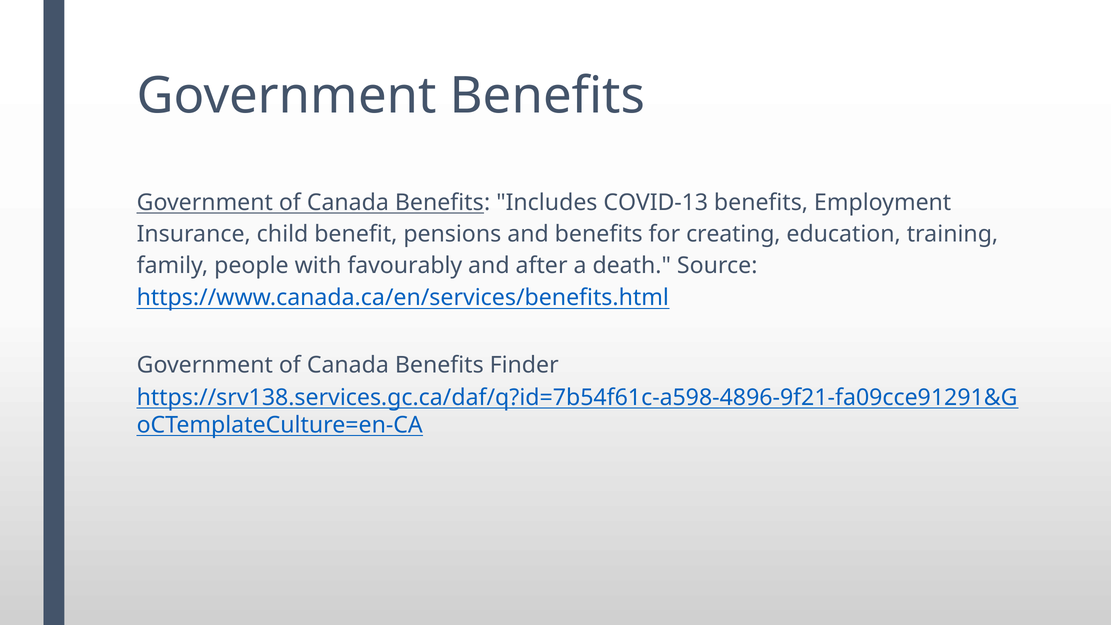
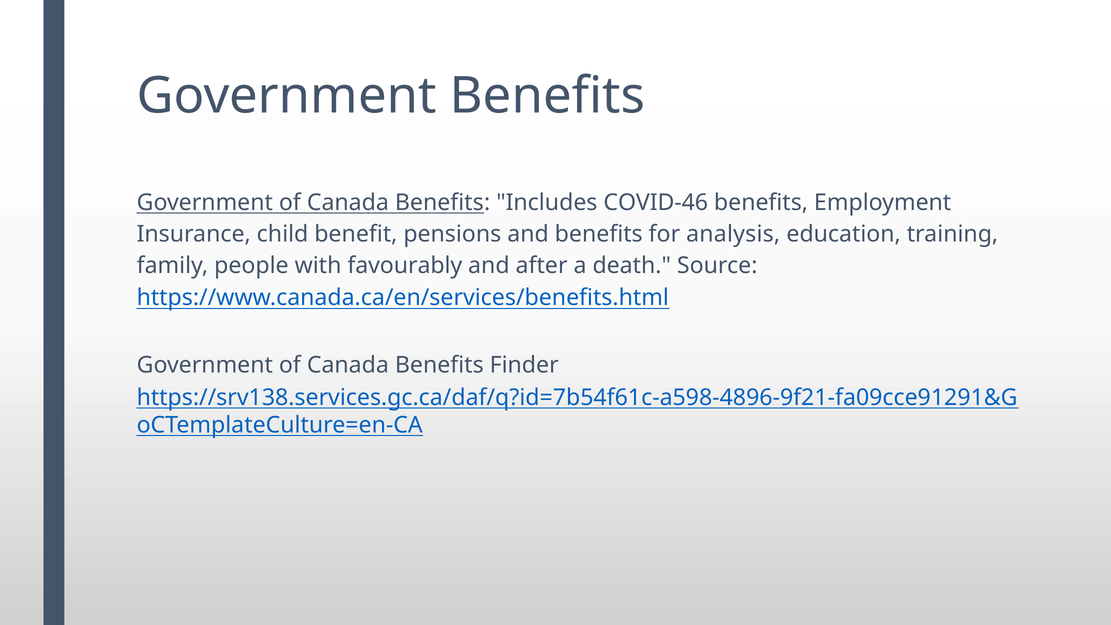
COVID-13: COVID-13 -> COVID-46
creating: creating -> analysis
